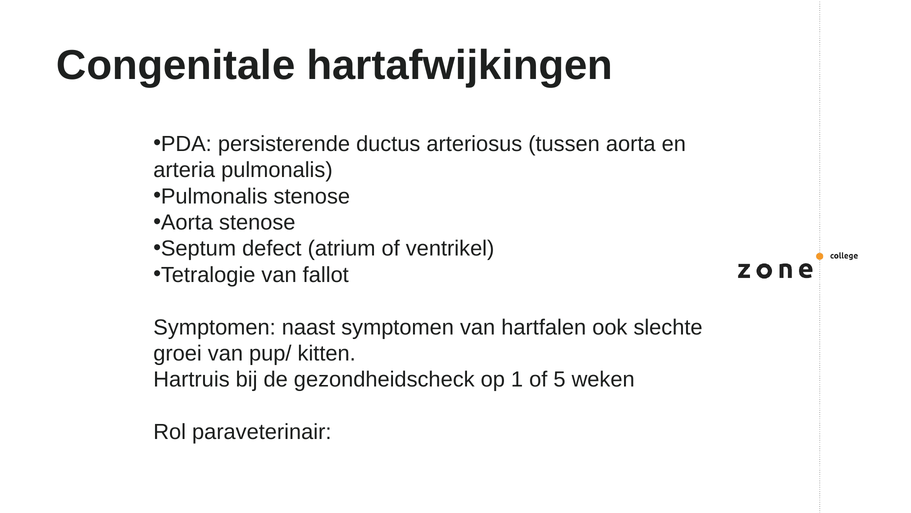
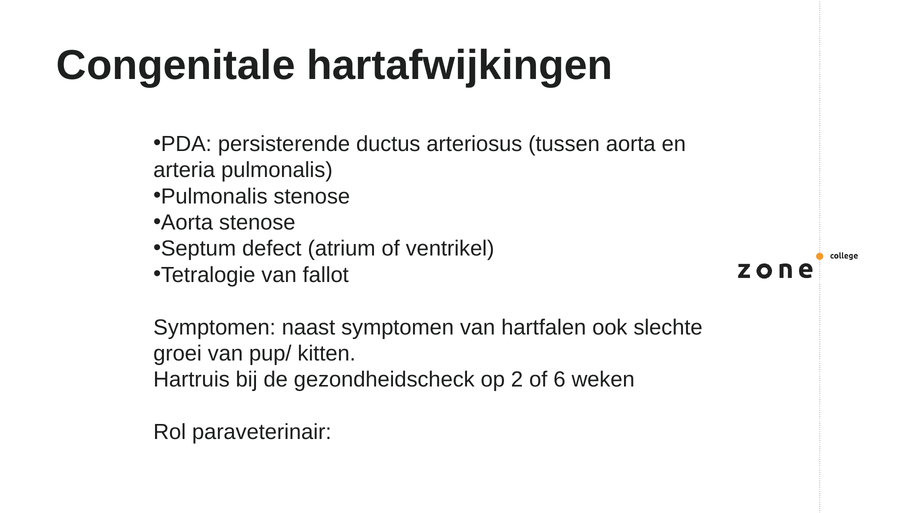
1: 1 -> 2
5: 5 -> 6
